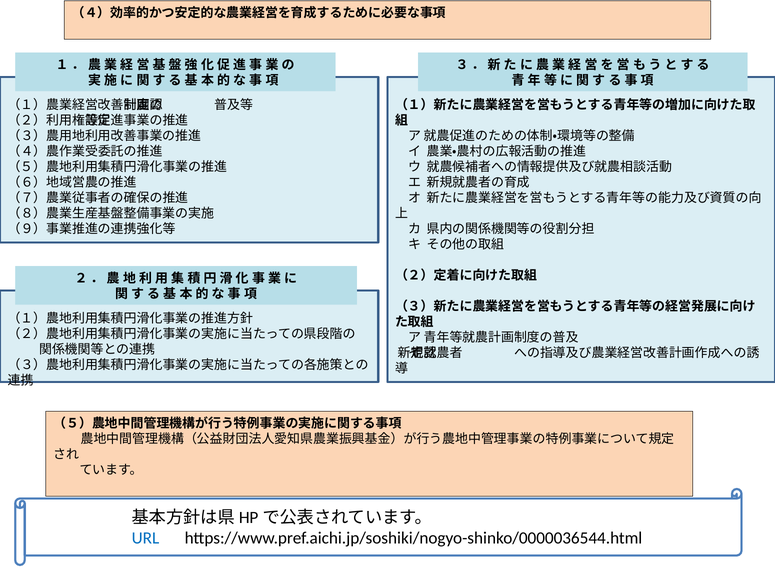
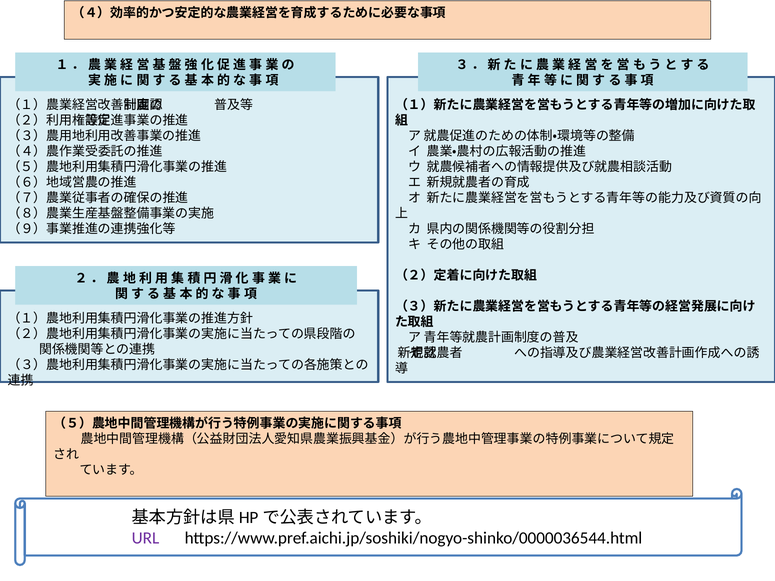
URL colour: blue -> purple
